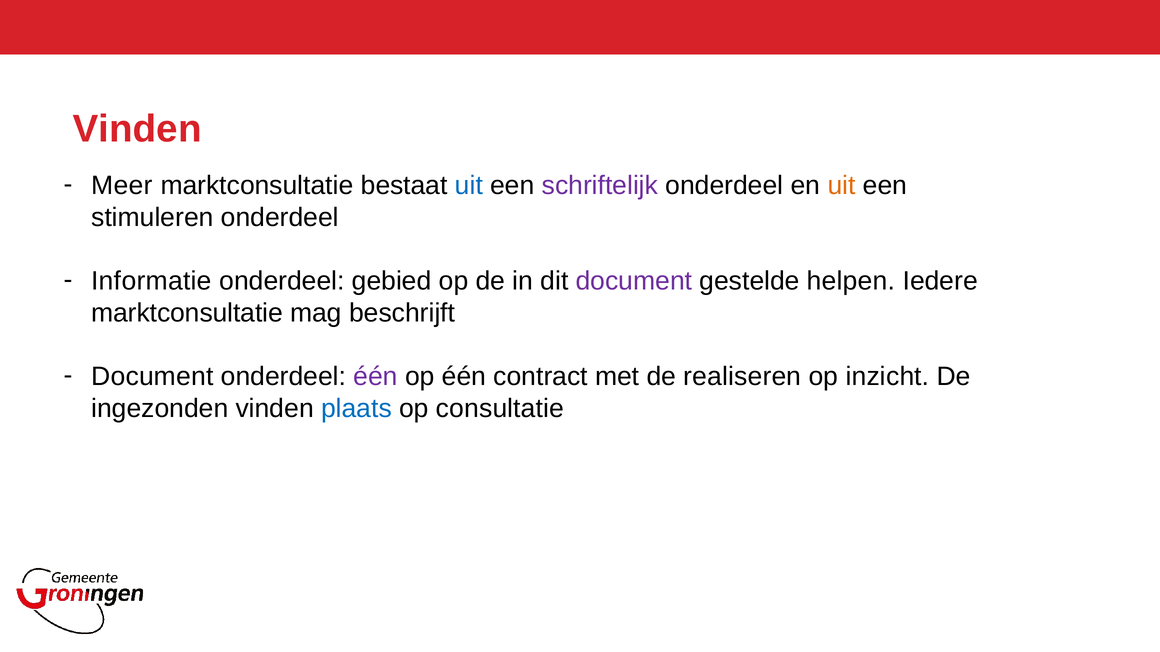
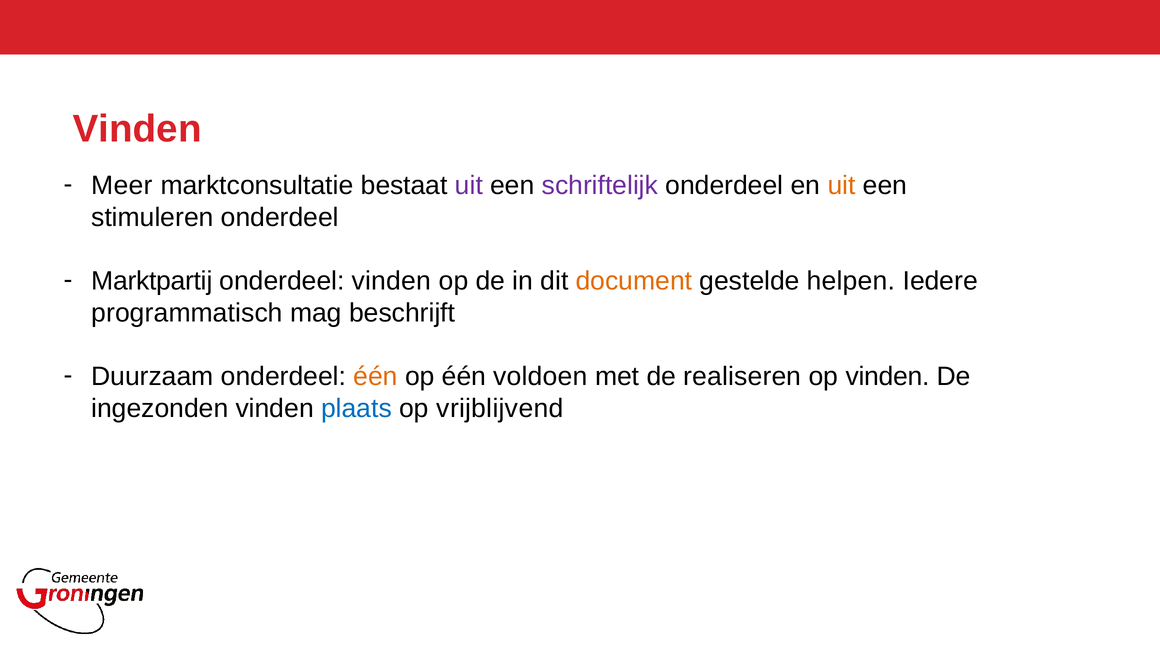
uit at (469, 186) colour: blue -> purple
Informatie: Informatie -> Marktpartij
onderdeel gebied: gebied -> vinden
document at (634, 281) colour: purple -> orange
marktconsultatie at (187, 313): marktconsultatie -> programmatisch
Document at (152, 377): Document -> Duurzaam
één at (376, 377) colour: purple -> orange
contract: contract -> voldoen
op inzicht: inzicht -> vinden
consultatie: consultatie -> vrijblijvend
